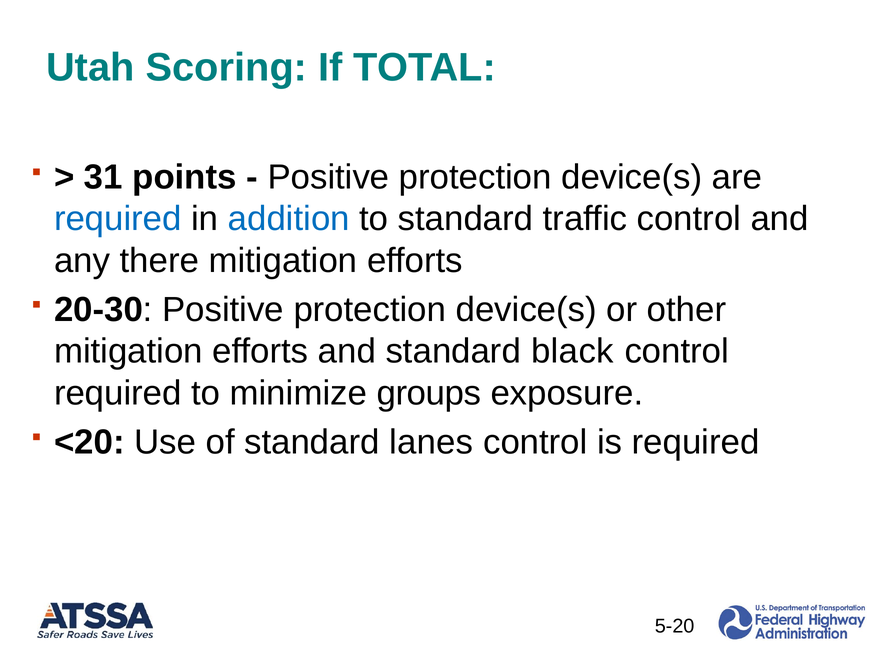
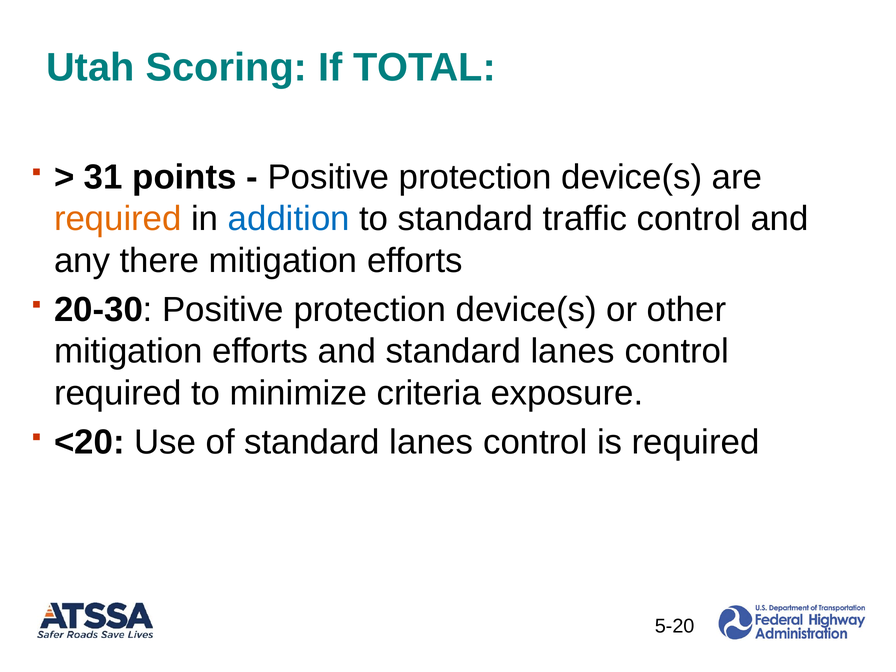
required at (118, 219) colour: blue -> orange
and standard black: black -> lanes
groups: groups -> criteria
